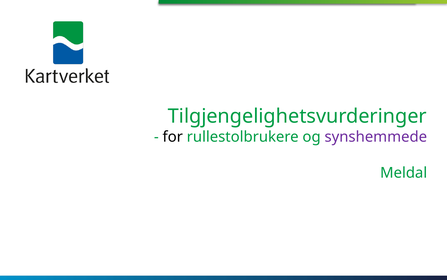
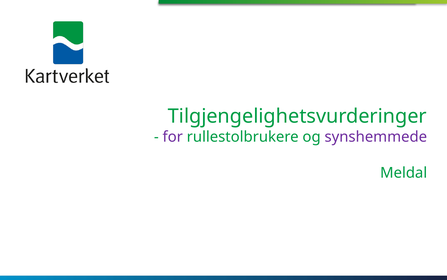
for colour: black -> purple
